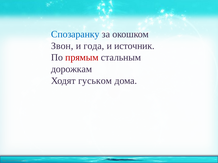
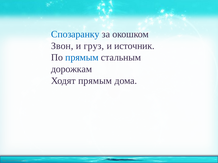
года: года -> груз
прямым at (82, 58) colour: red -> blue
Ходят гуськом: гуськом -> прямым
